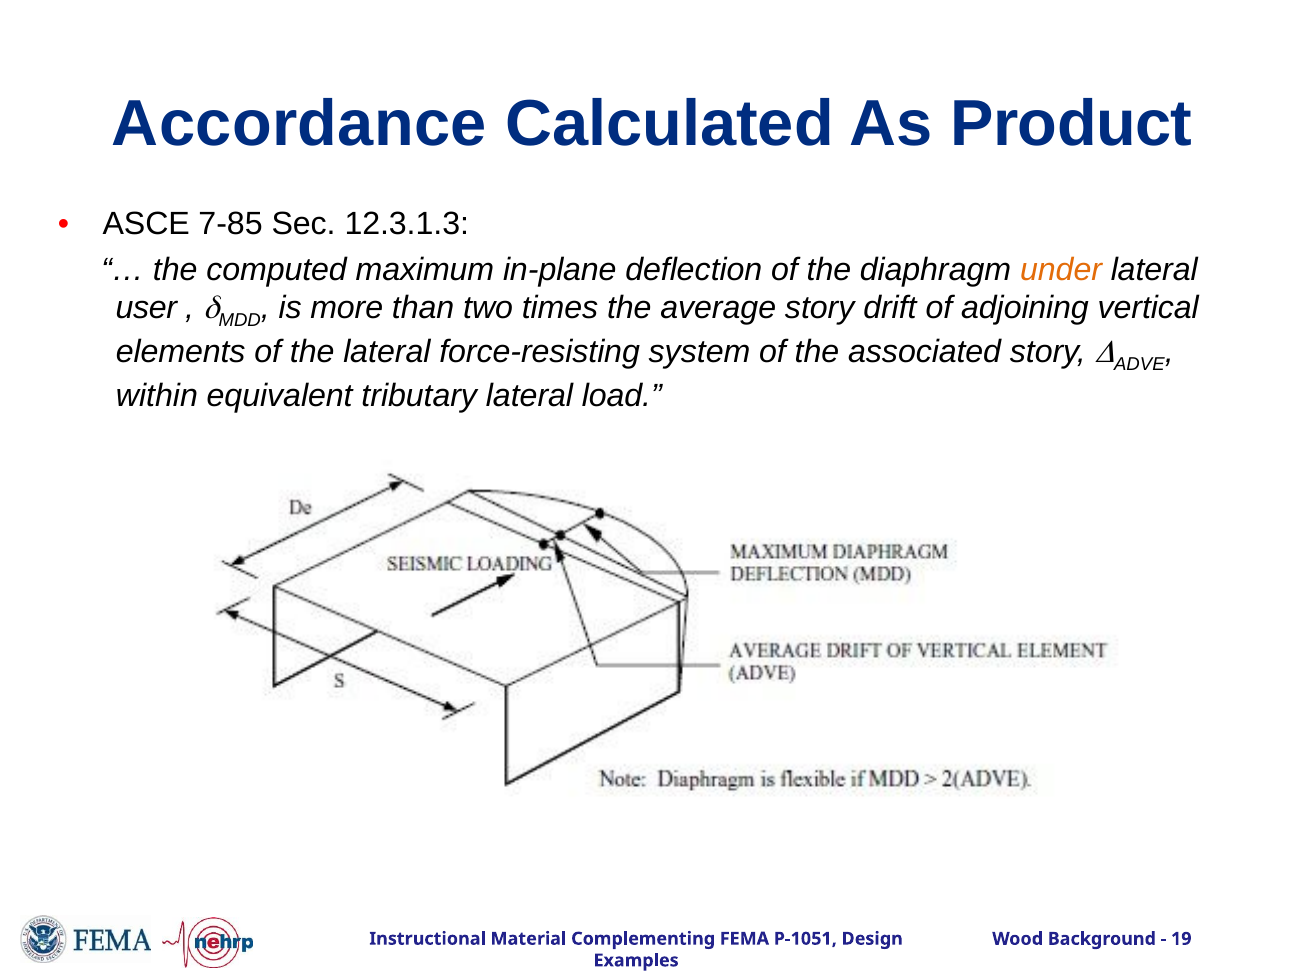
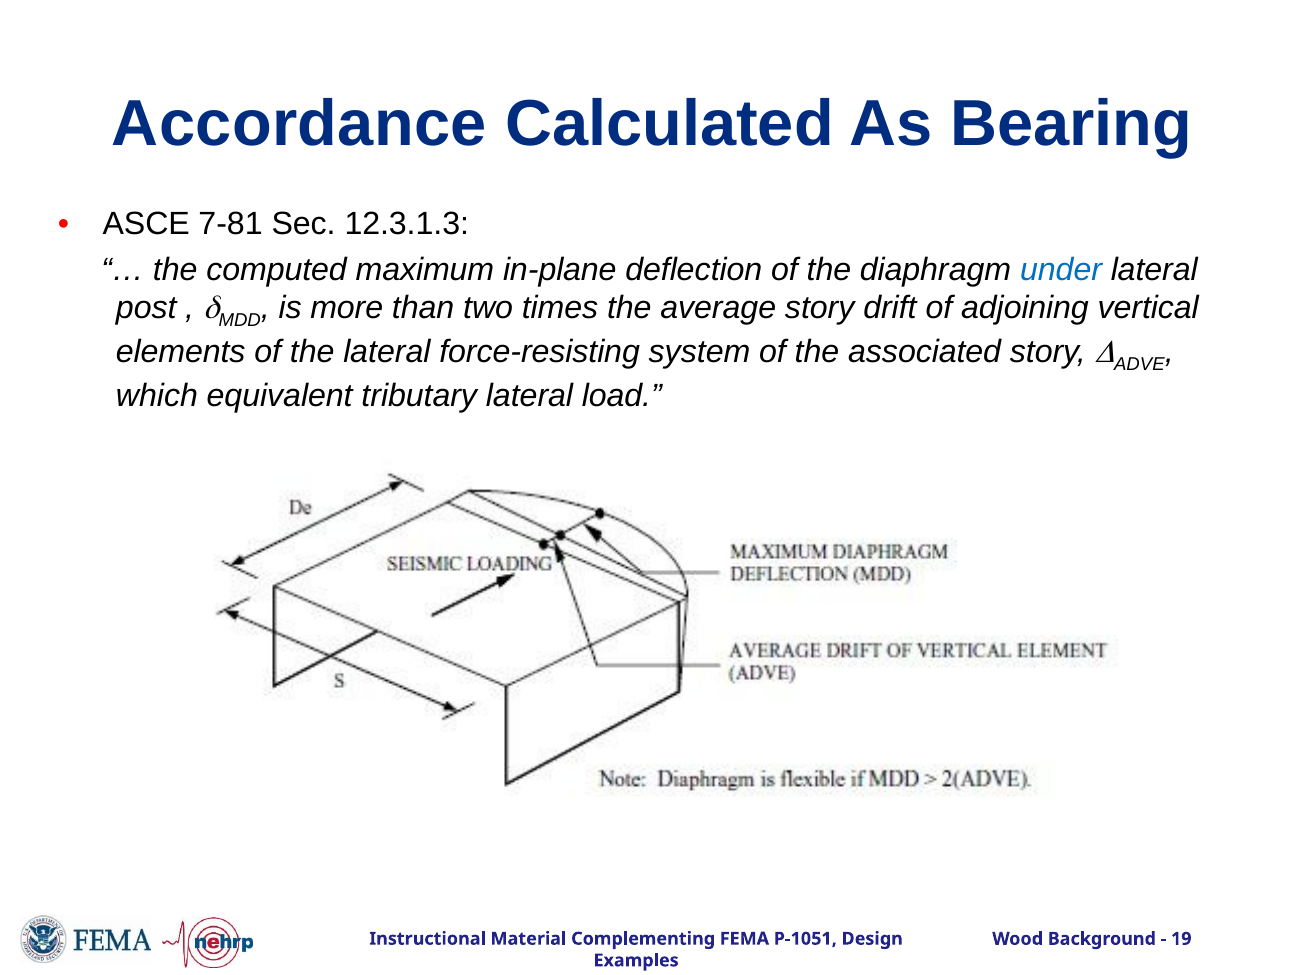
Product: Product -> Bearing
7-85: 7-85 -> 7-81
under colour: orange -> blue
user: user -> post
within: within -> which
